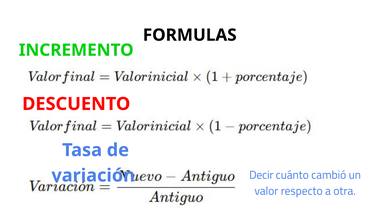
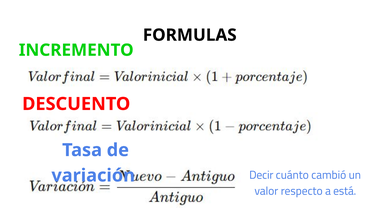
otra: otra -> está
